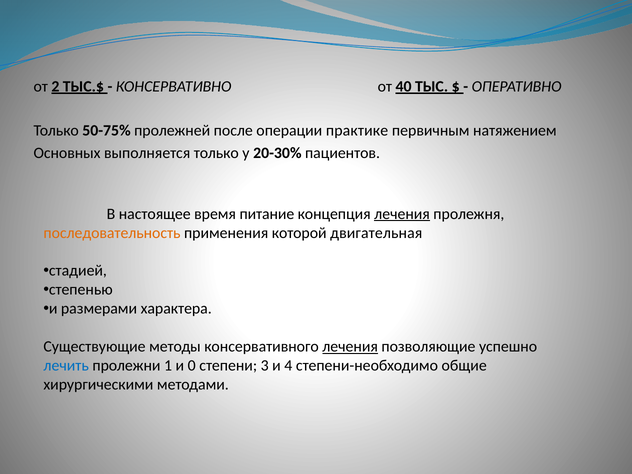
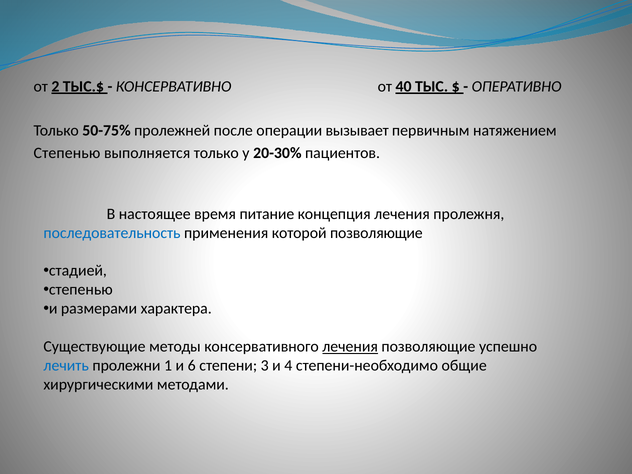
практике: практике -> вызывает
Основных at (67, 153): Основных -> Степенью
лечения at (402, 214) underline: present -> none
последовательность colour: orange -> blue
которой двигательная: двигательная -> позволяющие
0: 0 -> 6
